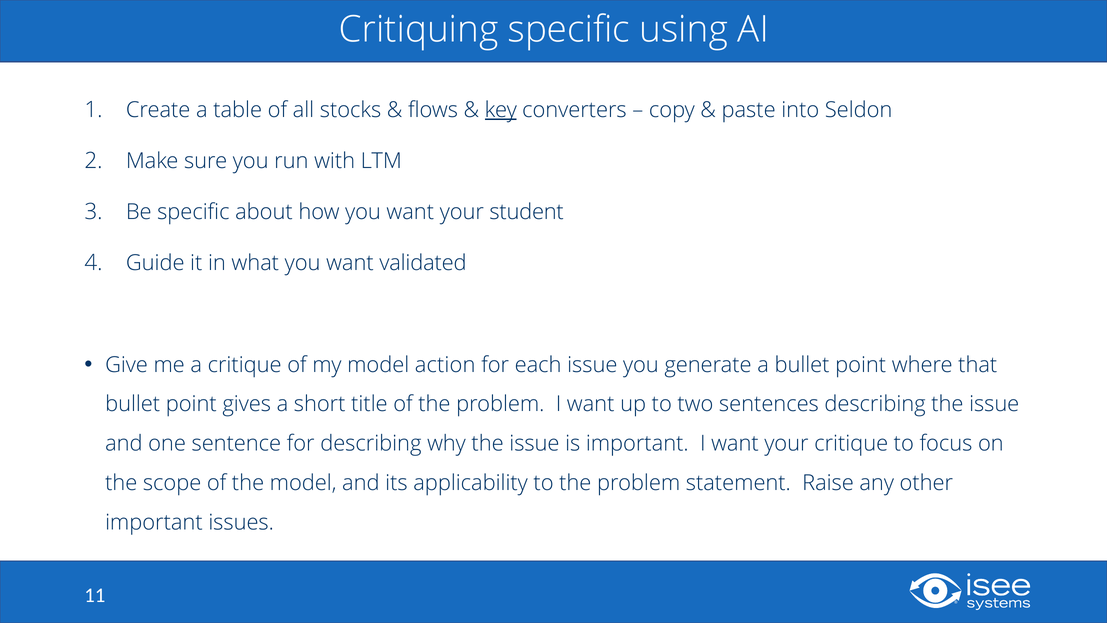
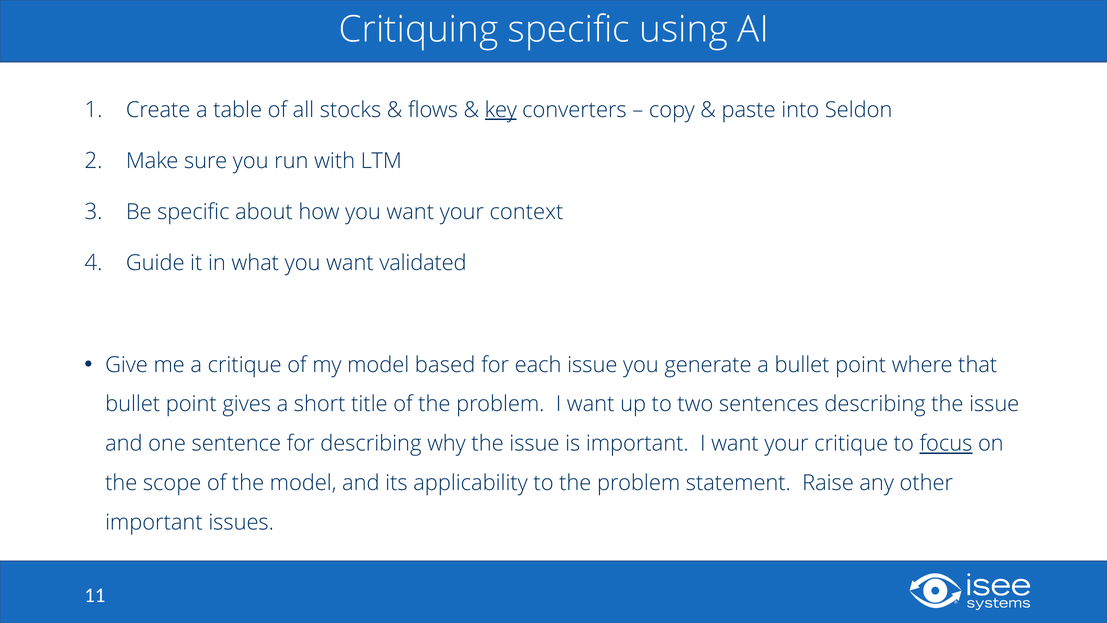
student: student -> context
action: action -> based
focus underline: none -> present
